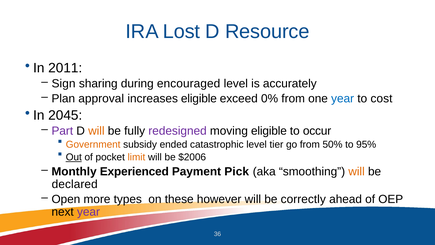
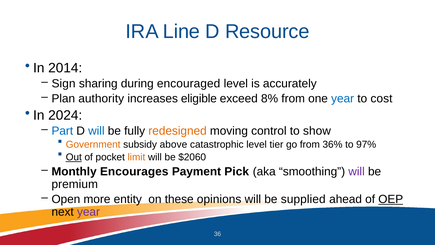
Lost: Lost -> Line
2011: 2011 -> 2014
approval: approval -> authority
0%: 0% -> 8%
2045: 2045 -> 2024
Part colour: purple -> blue
will at (96, 131) colour: orange -> blue
redesigned colour: purple -> orange
moving eligible: eligible -> control
occur: occur -> show
ended: ended -> above
50%: 50% -> 36%
95%: 95% -> 97%
$2006: $2006 -> $2060
Experienced: Experienced -> Encourages
will at (357, 171) colour: orange -> purple
declared: declared -> premium
types: types -> entity
however: however -> opinions
correctly: correctly -> supplied
OEP underline: none -> present
